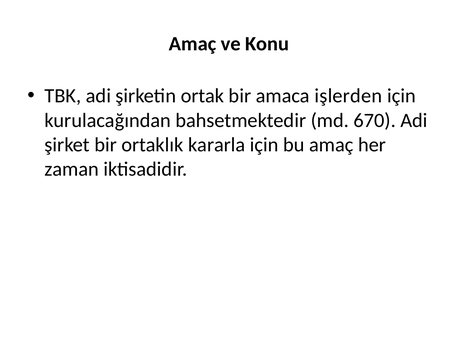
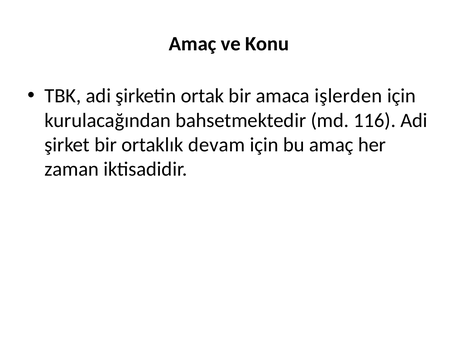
670: 670 -> 116
kararla: kararla -> devam
